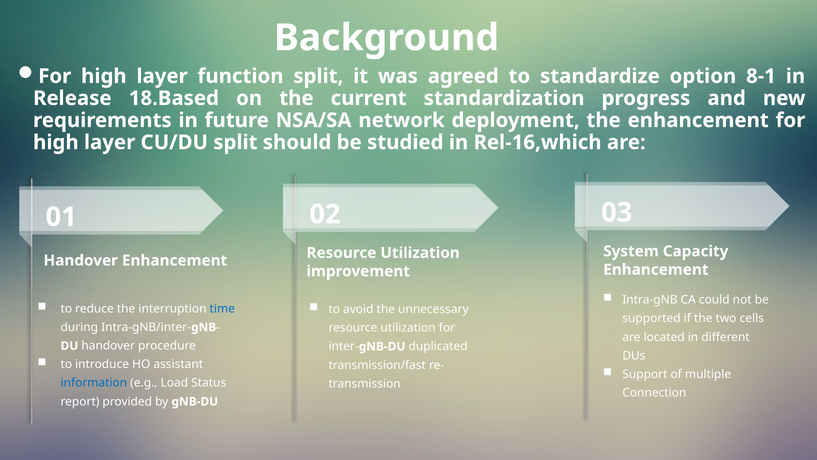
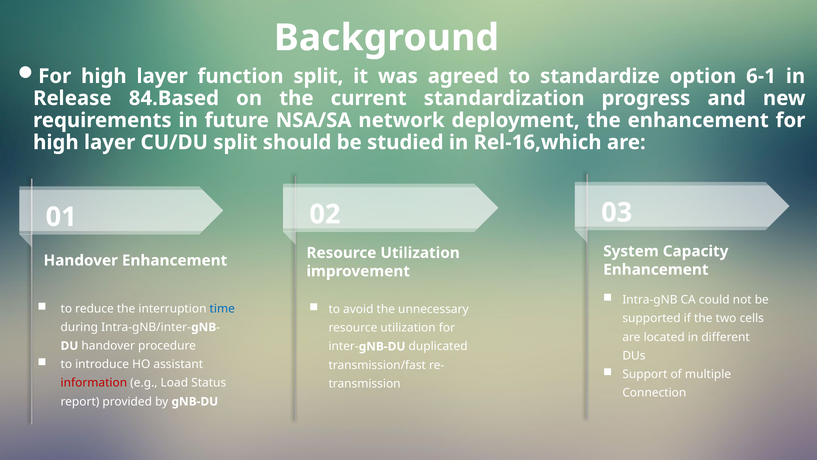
8-1: 8-1 -> 6-1
18.Based: 18.Based -> 84.Based
information colour: blue -> red
